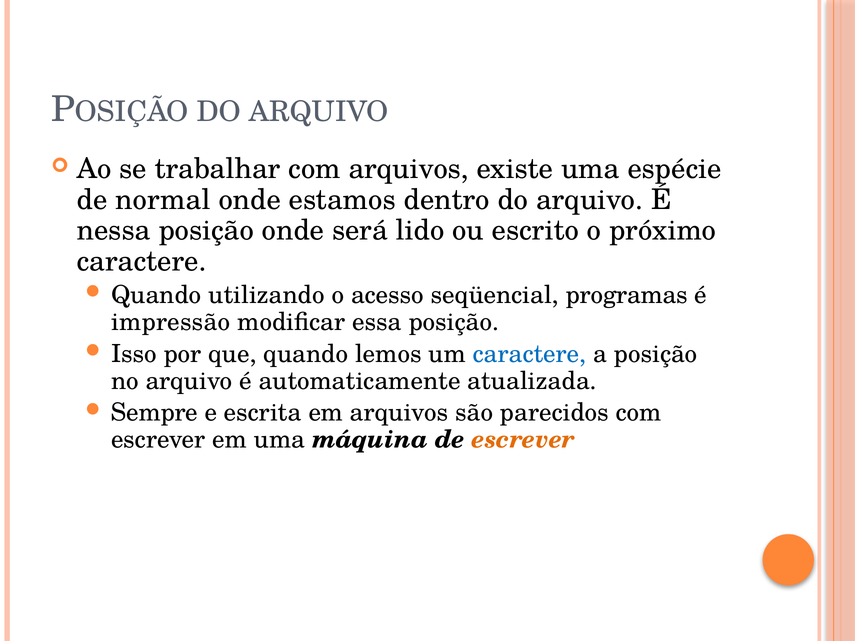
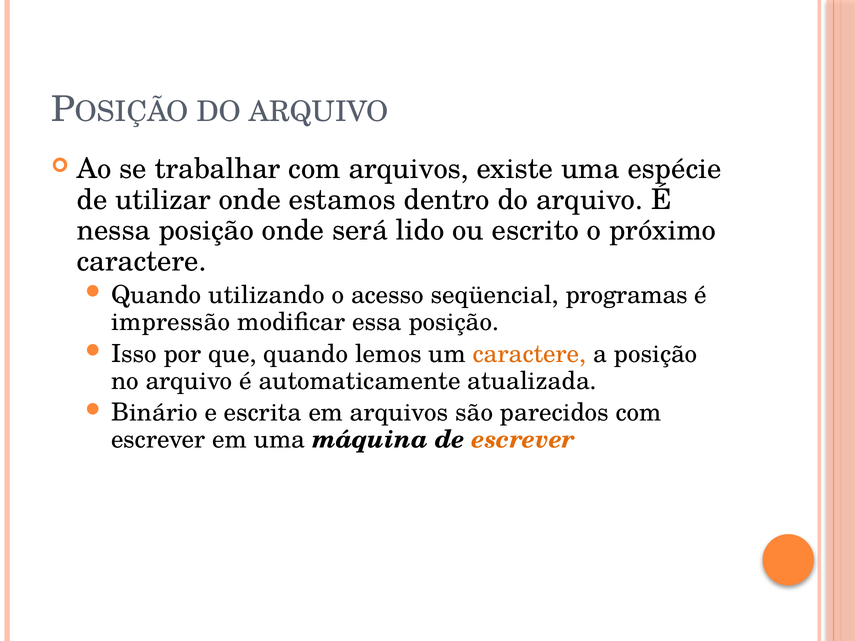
normal: normal -> utilizar
caractere at (529, 354) colour: blue -> orange
Sempre: Sempre -> Binário
